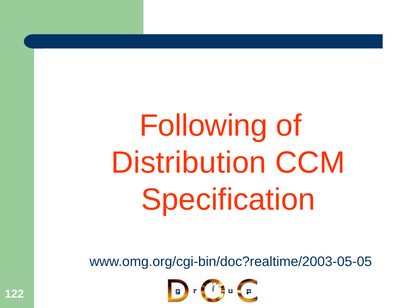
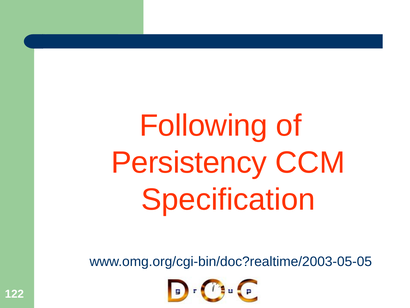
Distribution: Distribution -> Persistency
